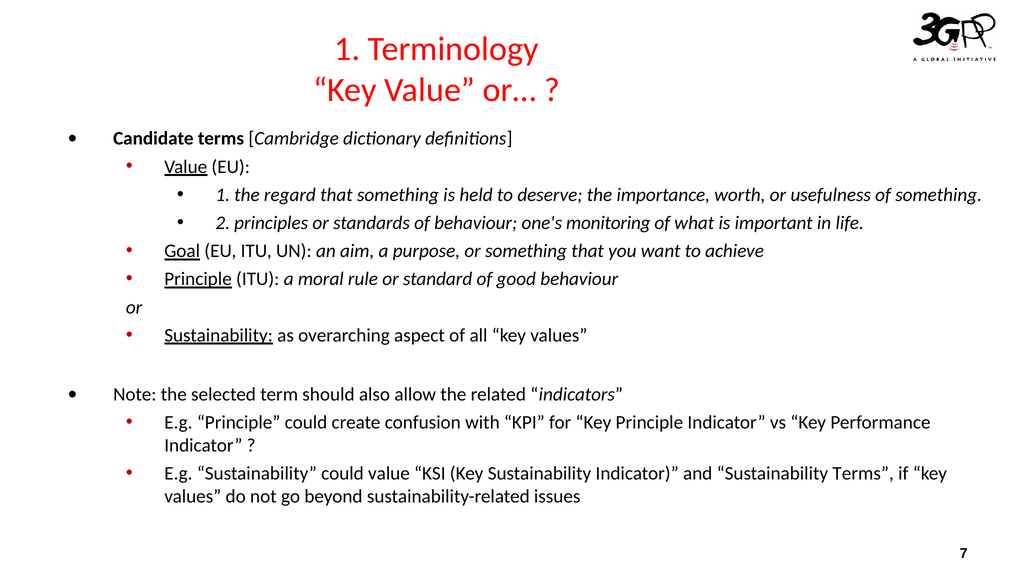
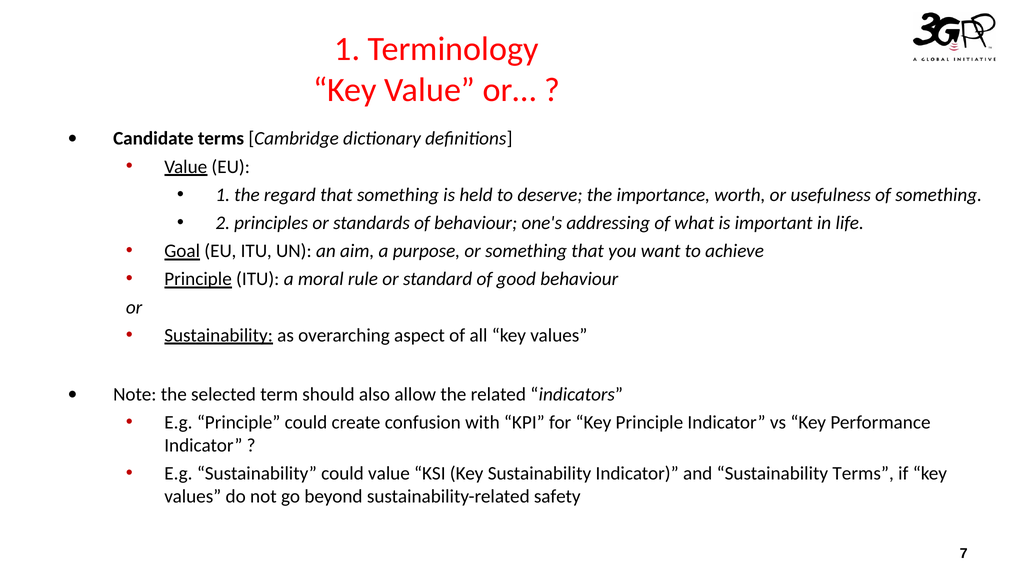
monitoring: monitoring -> addressing
issues: issues -> safety
